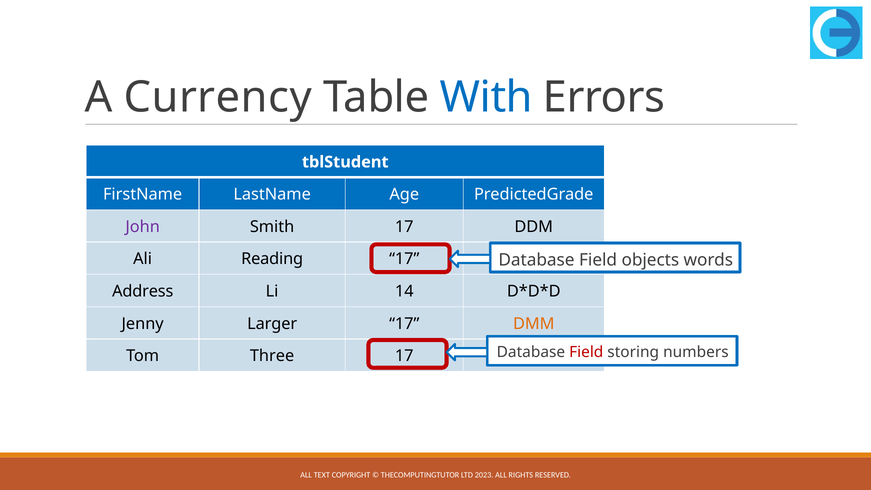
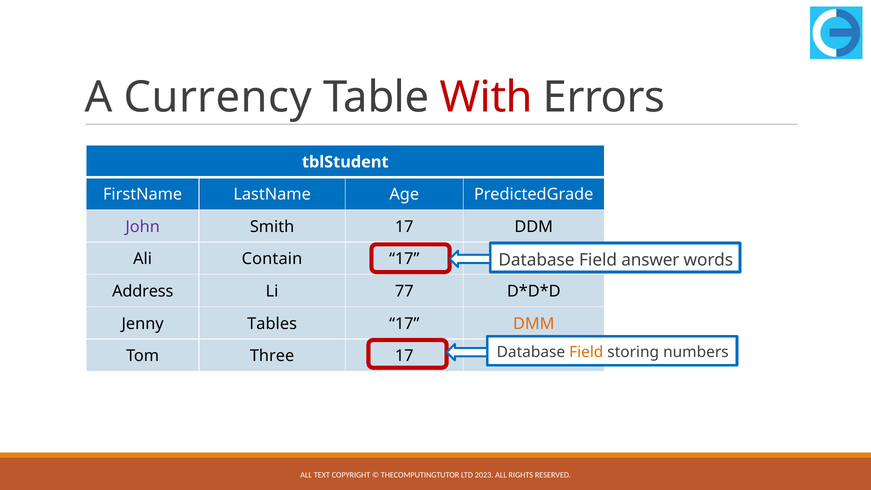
With colour: blue -> red
Reading: Reading -> Contain
objects: objects -> answer
14: 14 -> 77
Larger: Larger -> Tables
Field at (586, 352) colour: red -> orange
